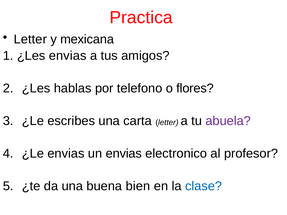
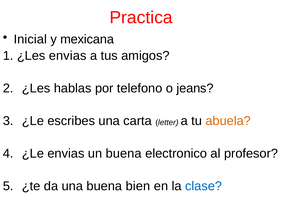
Letter at (30, 39): Letter -> Inicial
flores: flores -> jeans
abuela colour: purple -> orange
un envias: envias -> buena
